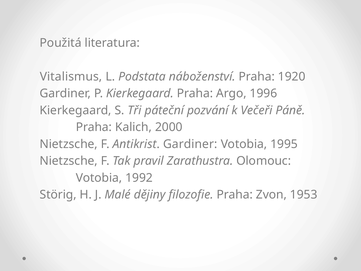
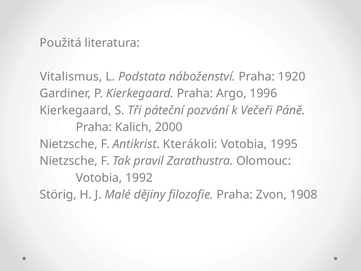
Antikrist Gardiner: Gardiner -> Kterákoli
1953: 1953 -> 1908
